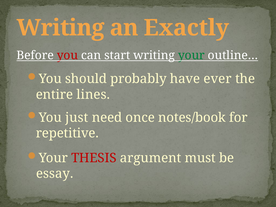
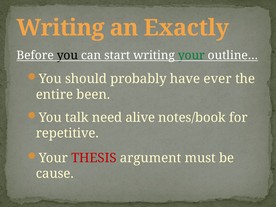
you at (67, 55) colour: red -> black
lines: lines -> been
just: just -> talk
once: once -> alive
essay: essay -> cause
